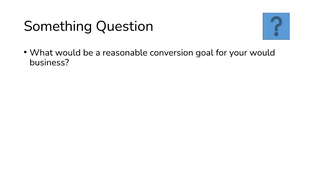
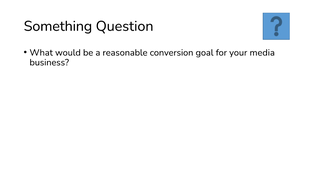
your would: would -> media
